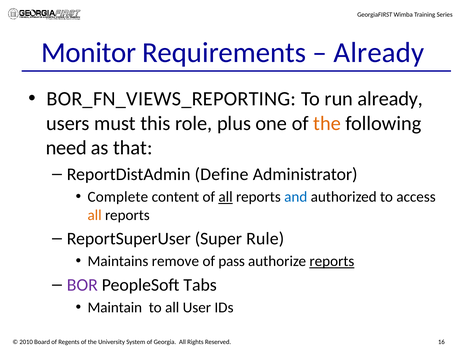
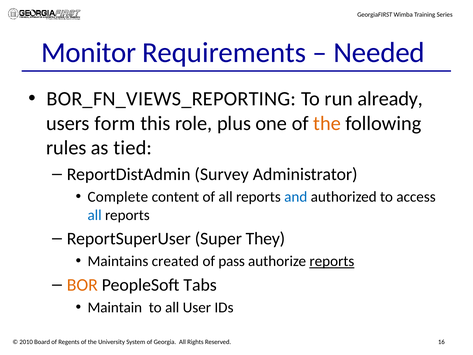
Already at (379, 52): Already -> Needed
must: must -> form
need: need -> rules
that: that -> tied
Define: Define -> Survey
all at (226, 197) underline: present -> none
all at (95, 215) colour: orange -> blue
Rule: Rule -> They
remove: remove -> created
BOR colour: purple -> orange
